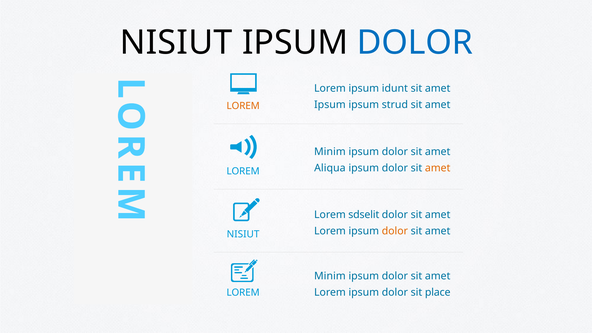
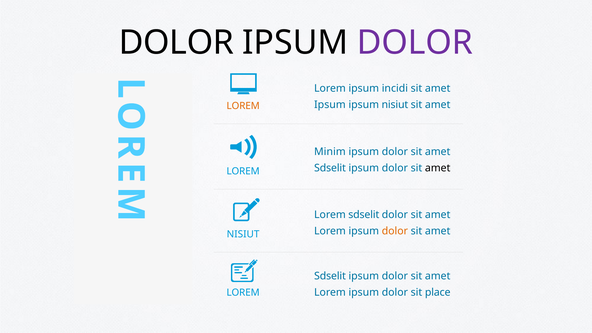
NISIUT at (176, 43): NISIUT -> DOLOR
DOLOR at (415, 43) colour: blue -> purple
idunt: idunt -> incidi
ipsum strud: strud -> nisiut
Aliqua at (330, 168): Aliqua -> Sdselit
amet at (438, 168) colour: orange -> black
Minim at (330, 276): Minim -> Sdselit
